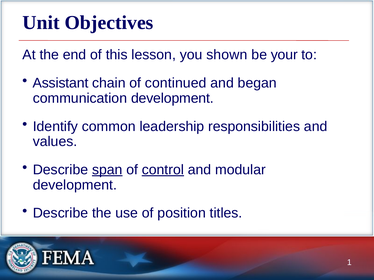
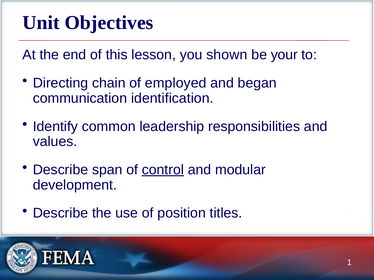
Assistant: Assistant -> Directing
continued: continued -> employed
communication development: development -> identification
span underline: present -> none
